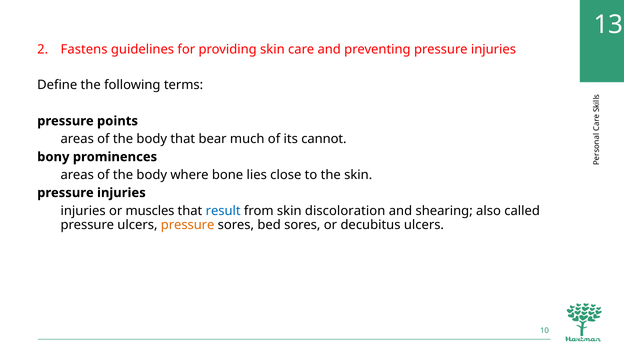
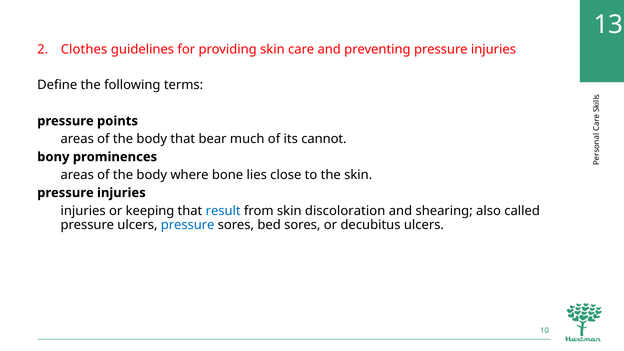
Fastens: Fastens -> Clothes
muscles: muscles -> keeping
pressure at (188, 225) colour: orange -> blue
